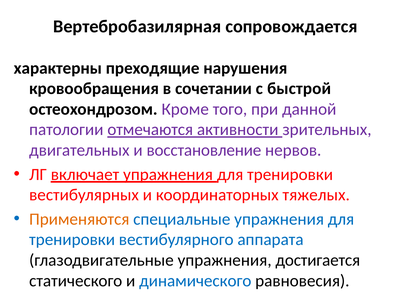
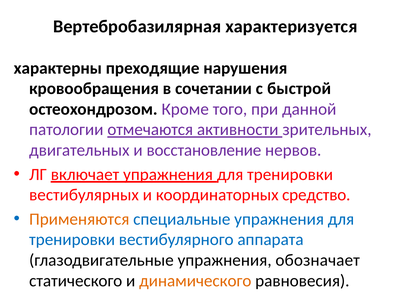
сопровождается: сопровождается -> характеризуется
тяжелых: тяжелых -> средство
достигается: достигается -> обозначает
динамического colour: blue -> orange
